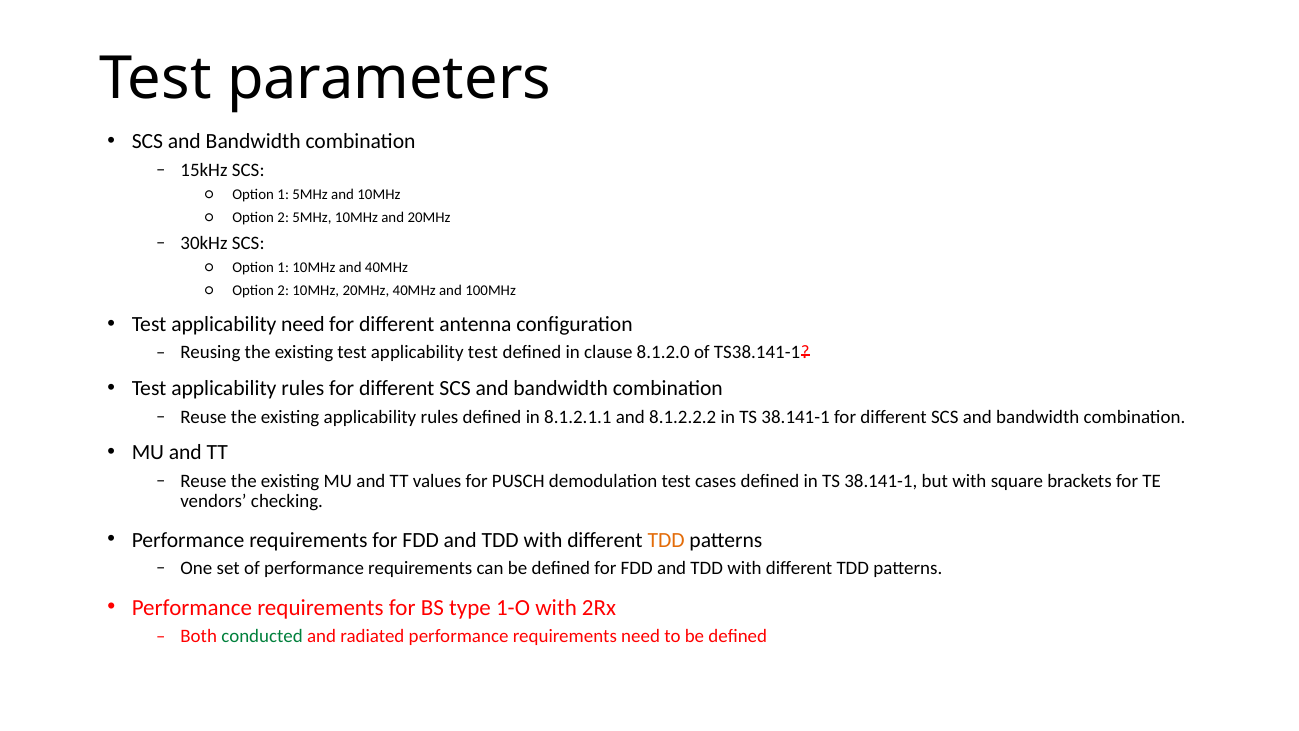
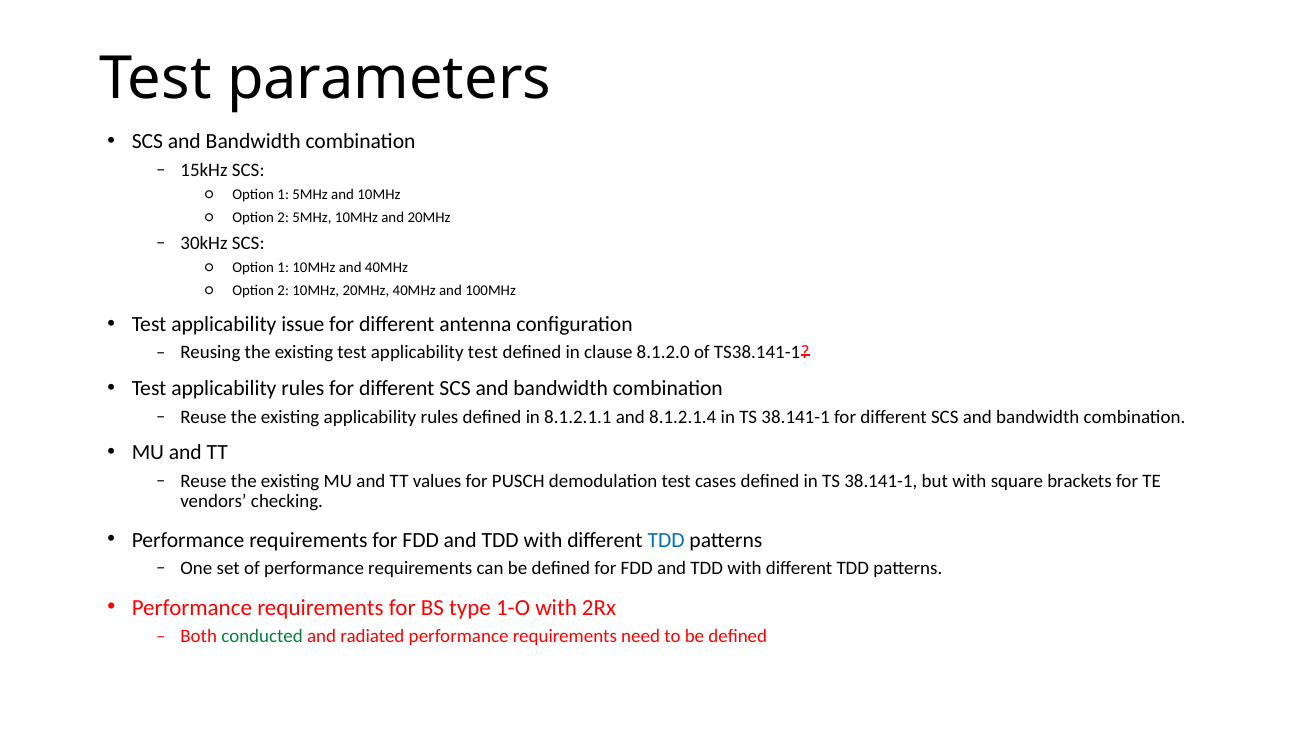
applicability need: need -> issue
8.1.2.2.2: 8.1.2.2.2 -> 8.1.2.1.4
TDD at (666, 540) colour: orange -> blue
